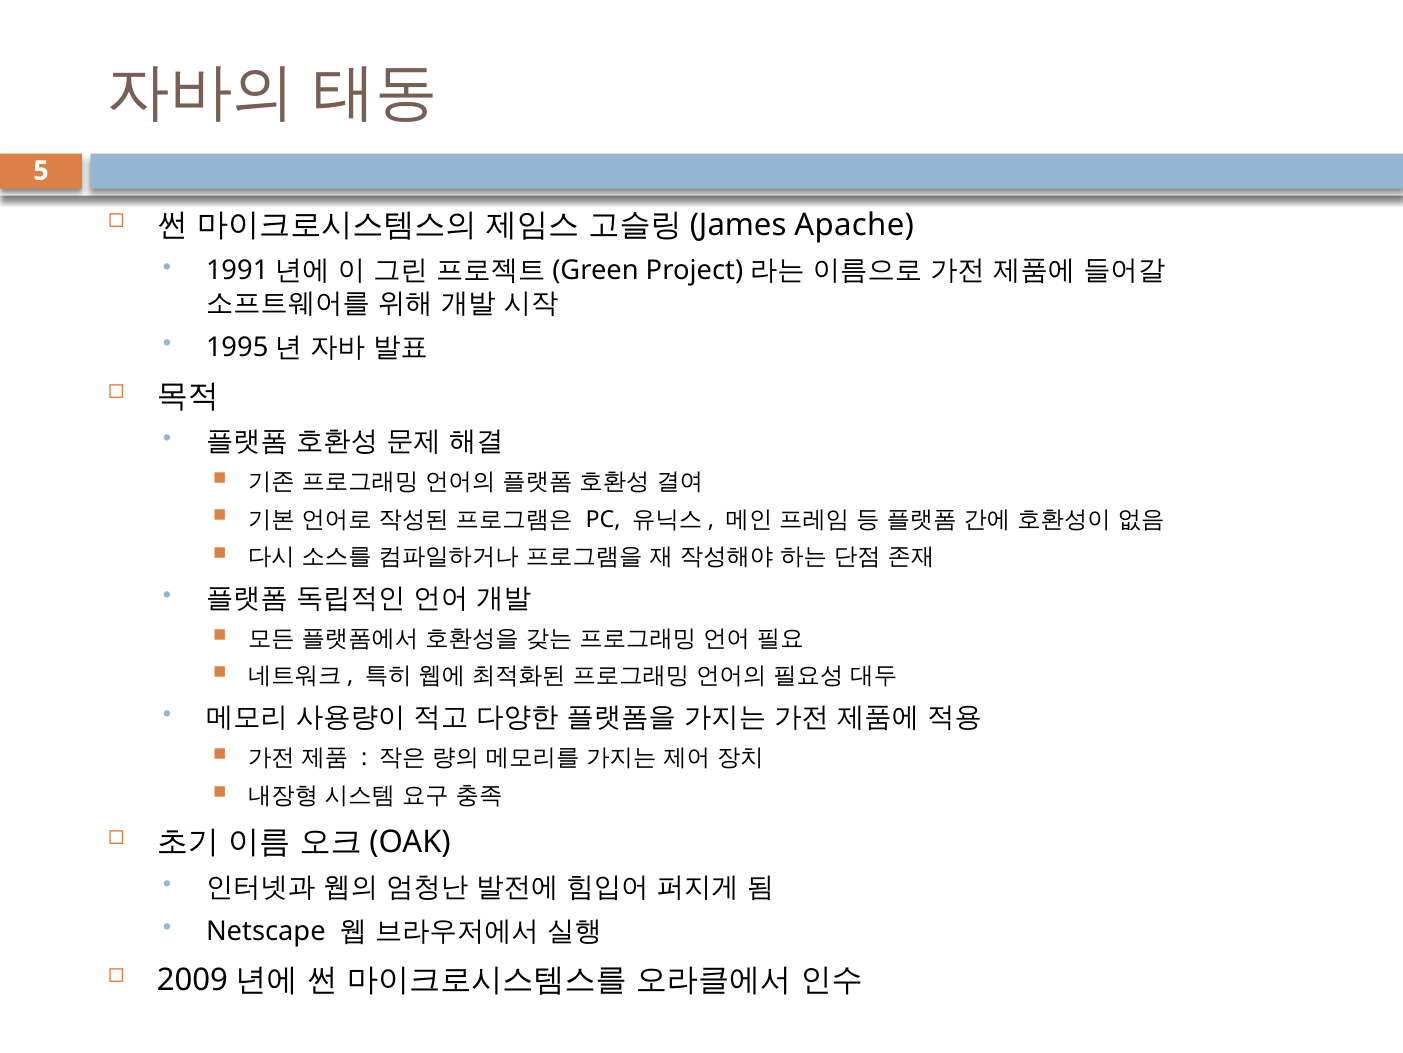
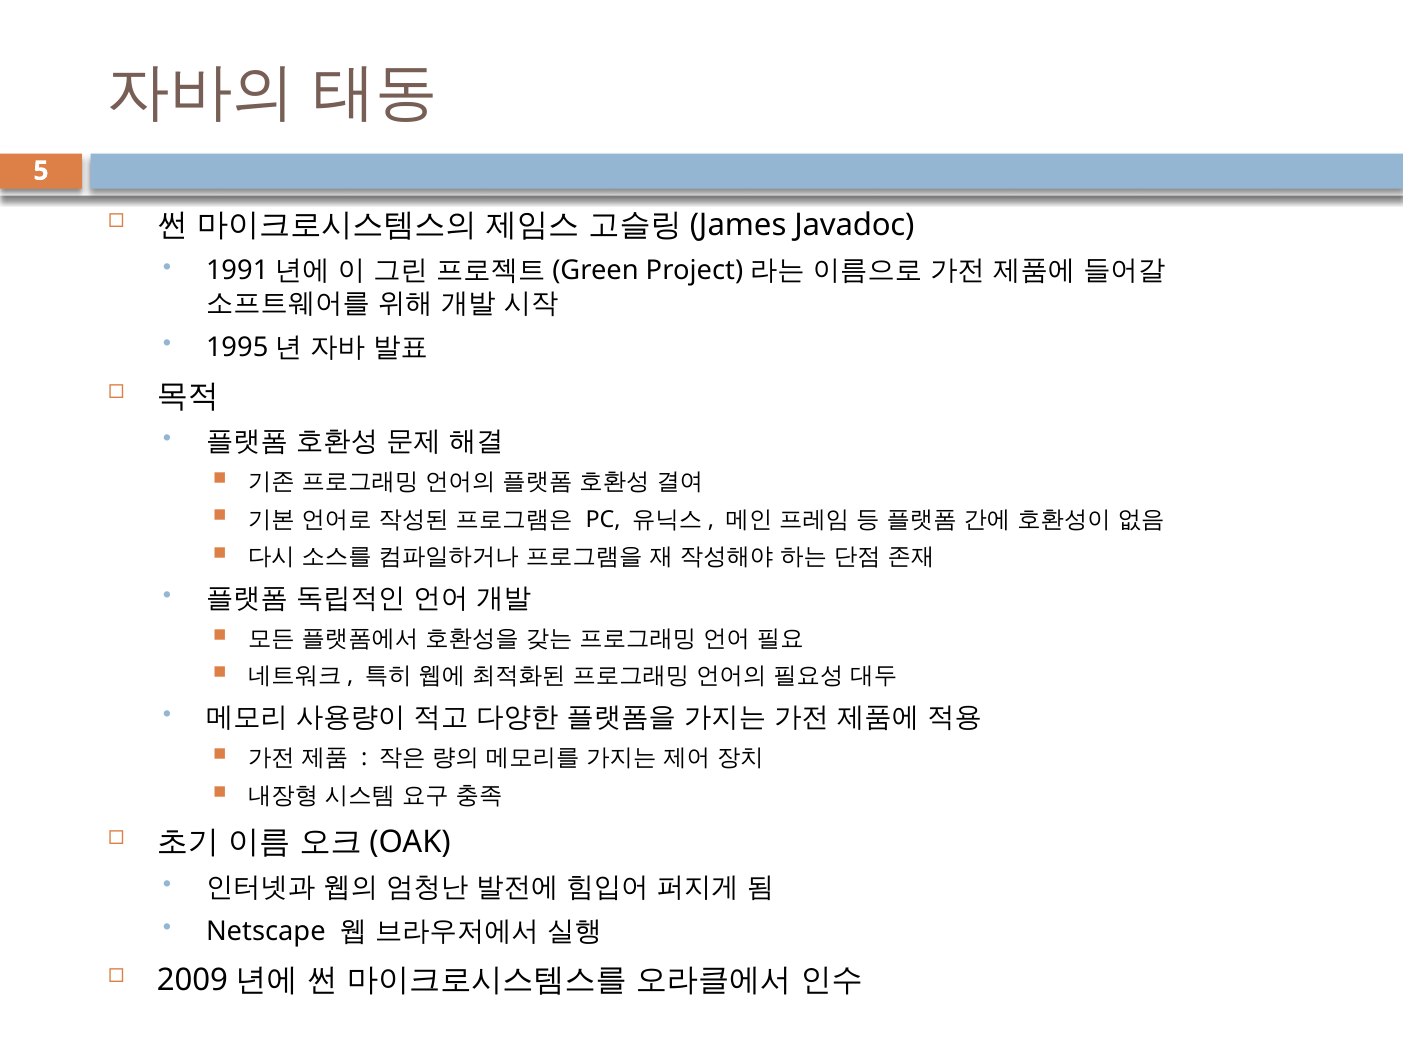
Apache: Apache -> Javadoc
